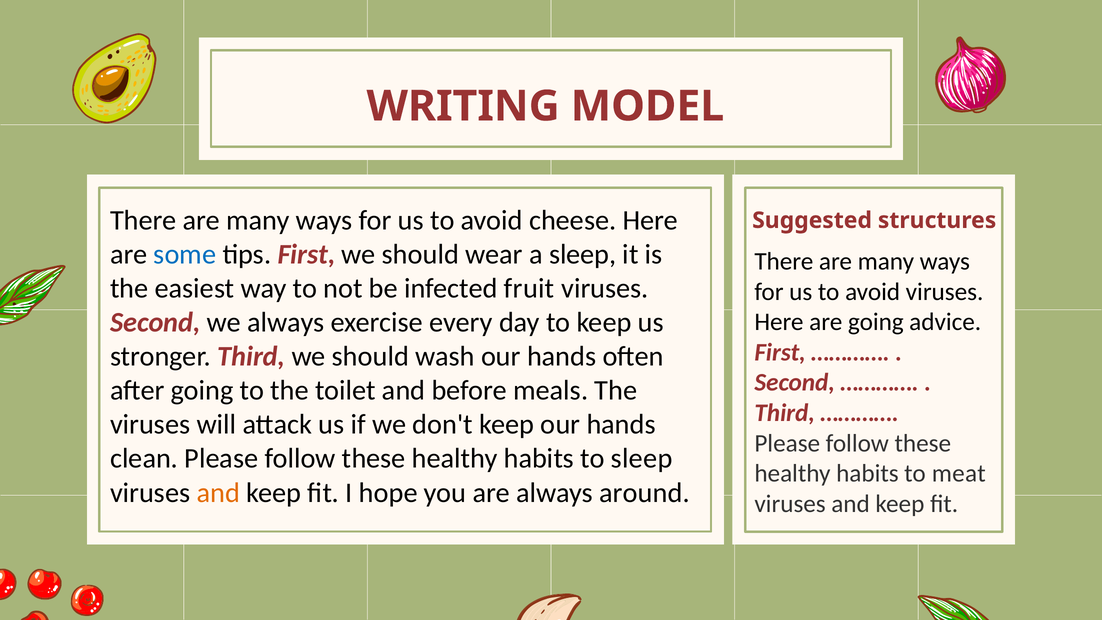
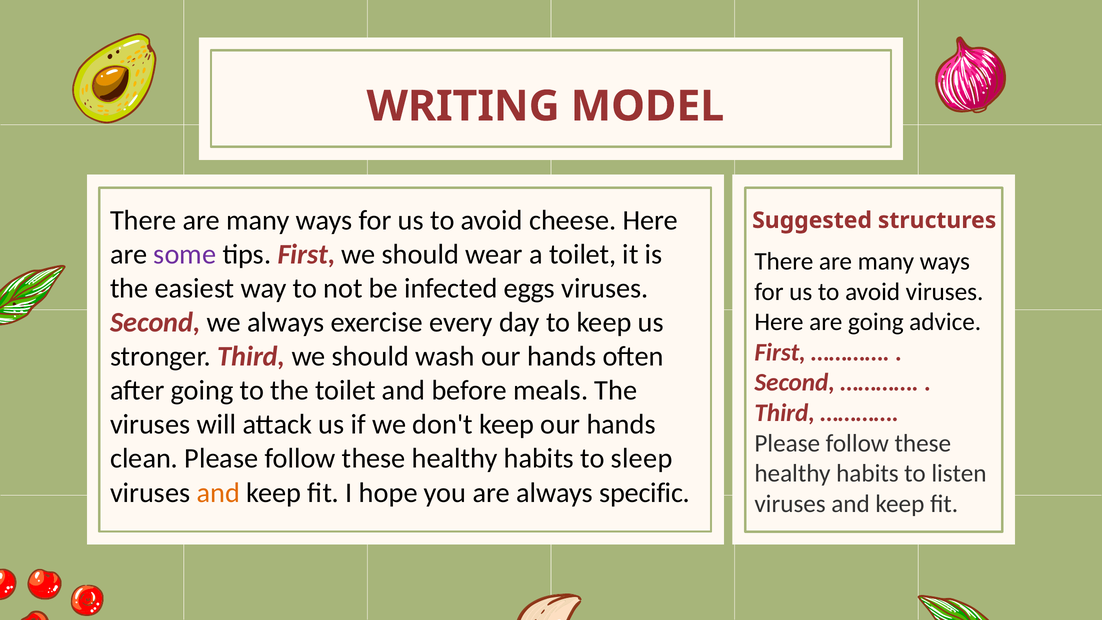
some colour: blue -> purple
a sleep: sleep -> toilet
fruit: fruit -> eggs
meat: meat -> listen
around: around -> specific
